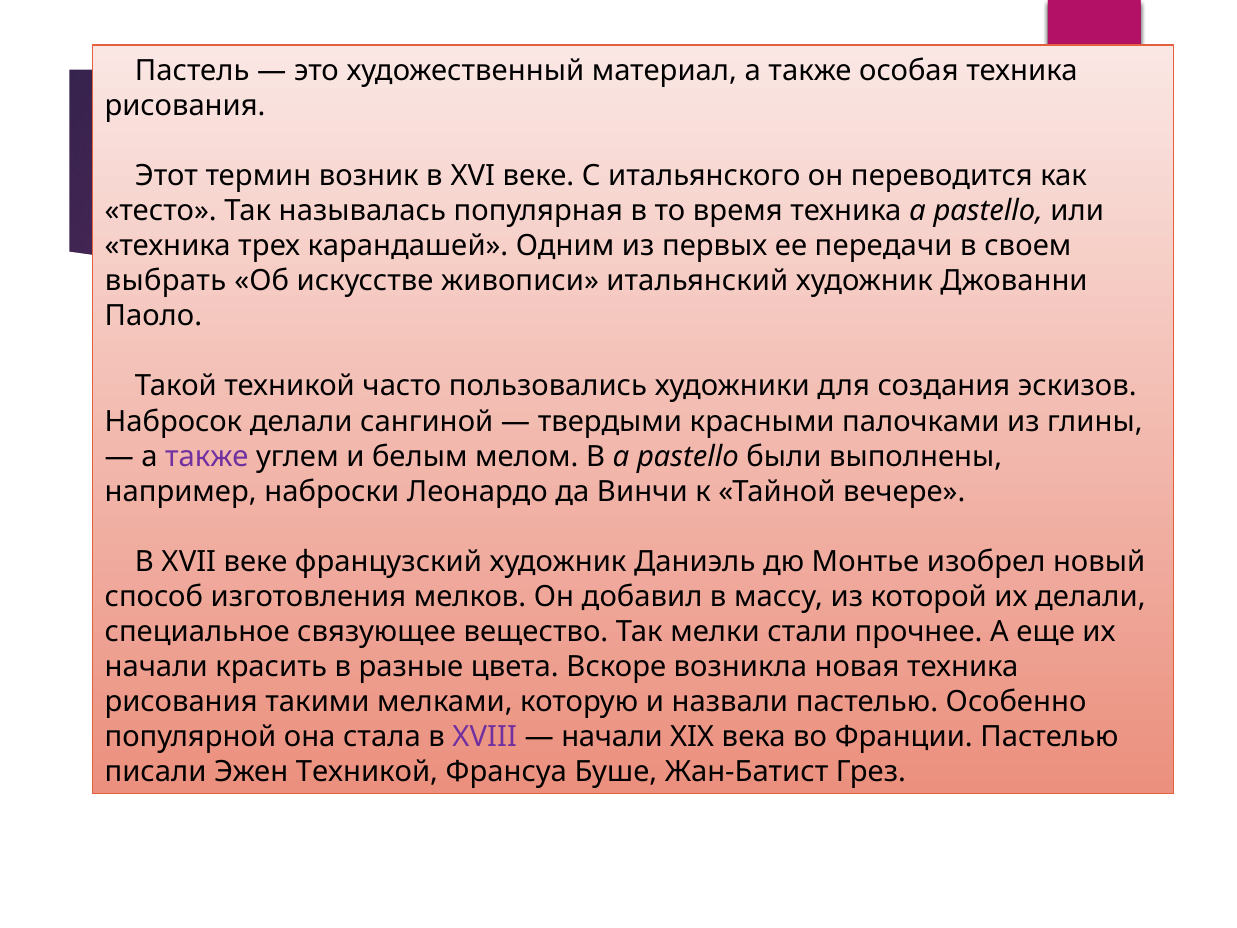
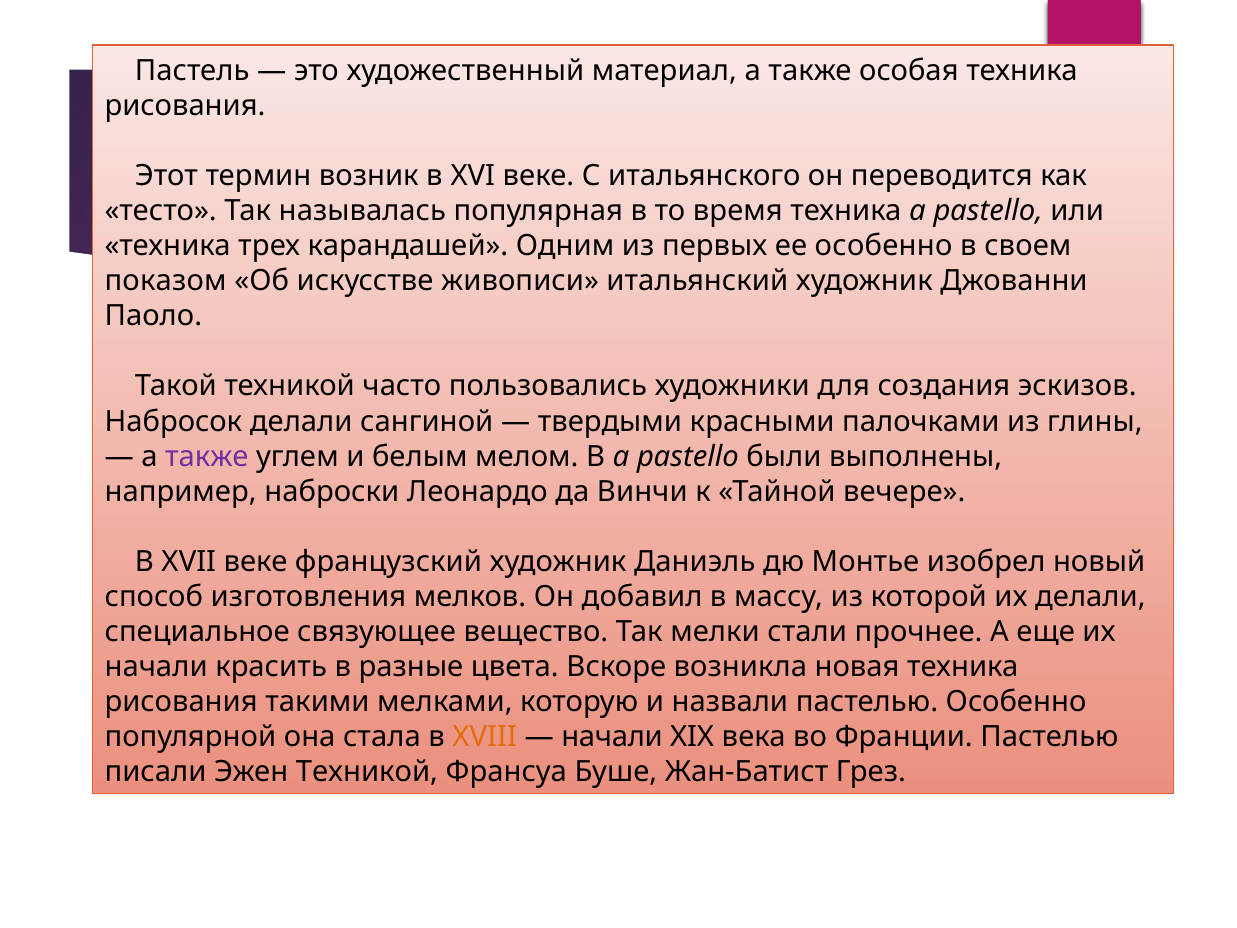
ее передачи: передачи -> особенно
выбрать: выбрать -> показом
XVIII colour: purple -> orange
